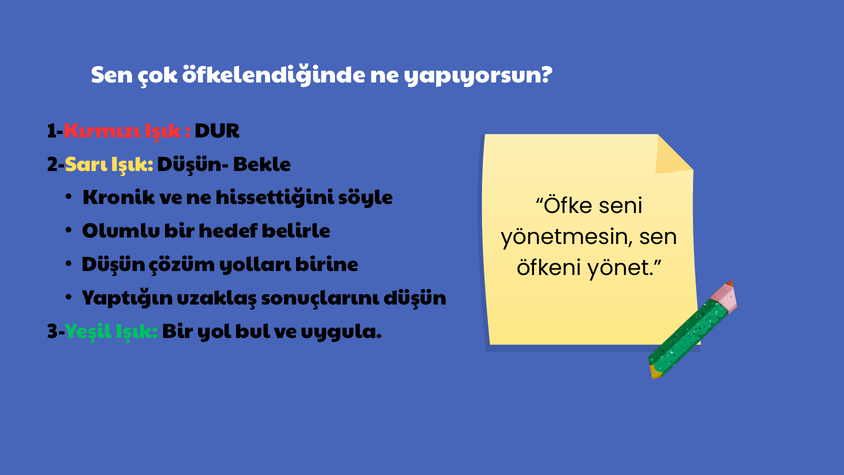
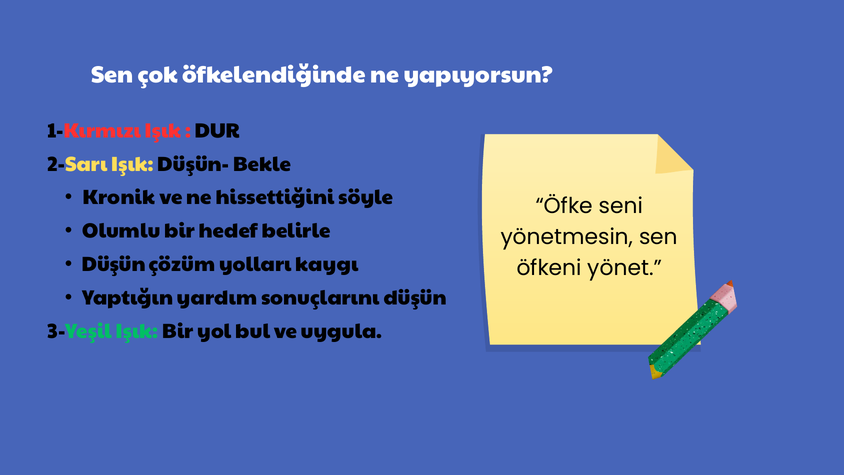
birine: birine -> kaygı
uzaklaş: uzaklaş -> yardım
